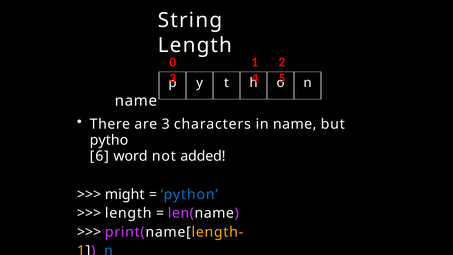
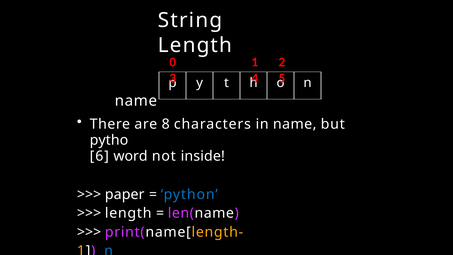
are 3: 3 -> 8
added: added -> inside
might: might -> paper
